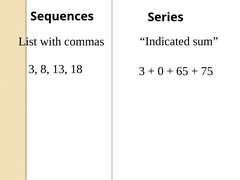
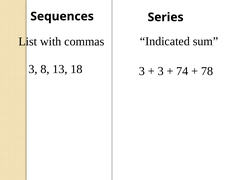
0 at (161, 71): 0 -> 3
65: 65 -> 74
75: 75 -> 78
